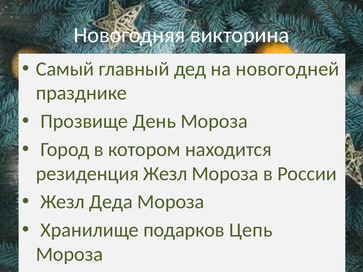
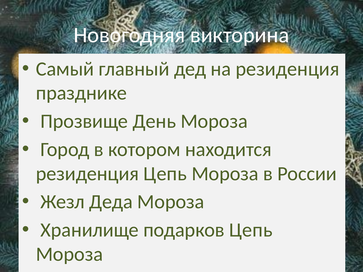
на новогодней: новогодней -> резиденция
резиденция Жезл: Жезл -> Цепь
